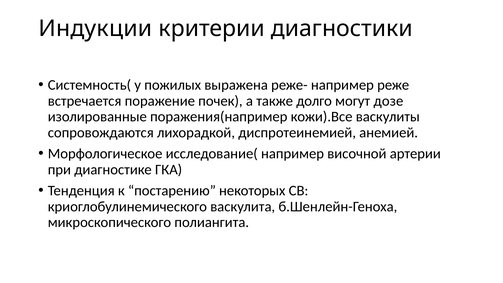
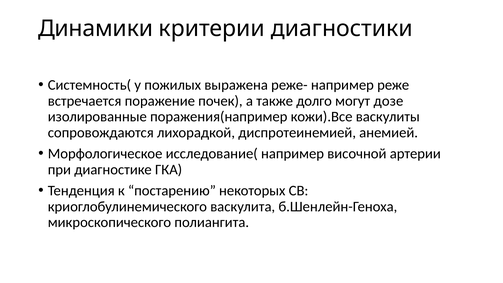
Индукции: Индукции -> Динамики
